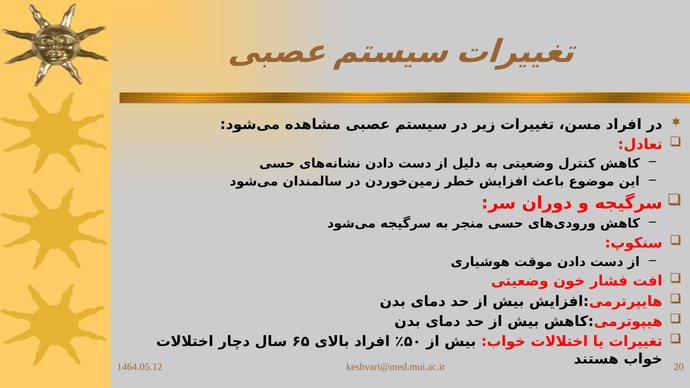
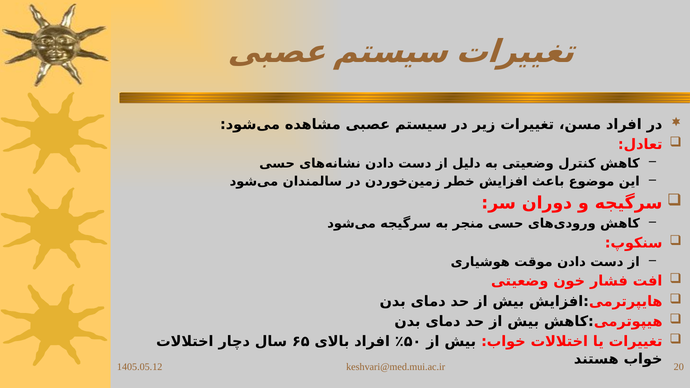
1464.05.12: 1464.05.12 -> 1405.05.12
